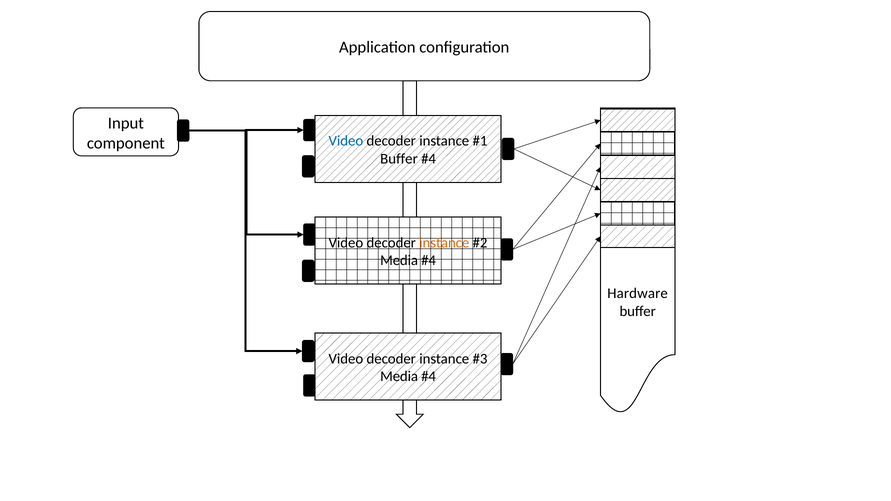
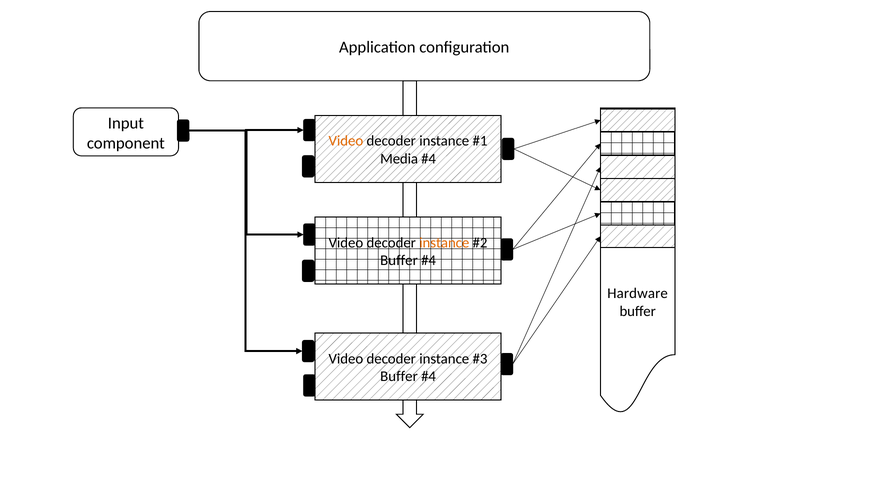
Video at (346, 141) colour: blue -> orange
Buffer at (399, 159): Buffer -> Media
Media at (399, 261): Media -> Buffer
Media at (399, 377): Media -> Buffer
